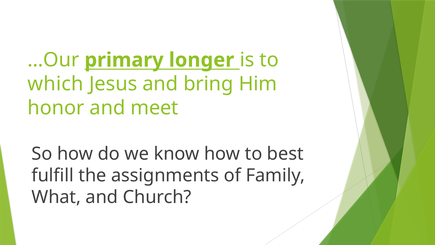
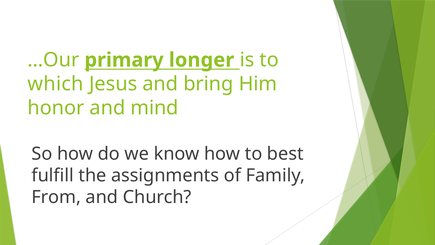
meet: meet -> mind
What: What -> From
